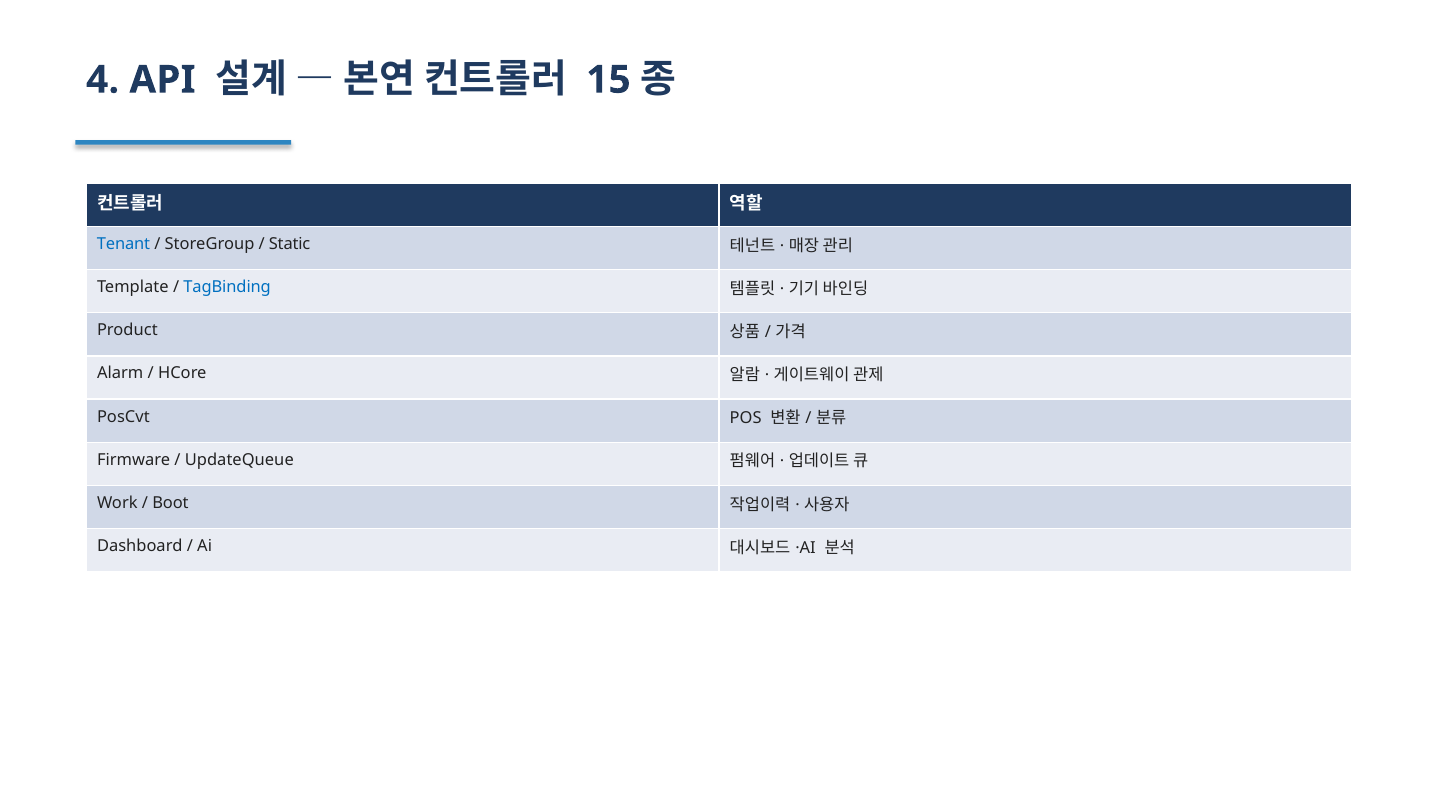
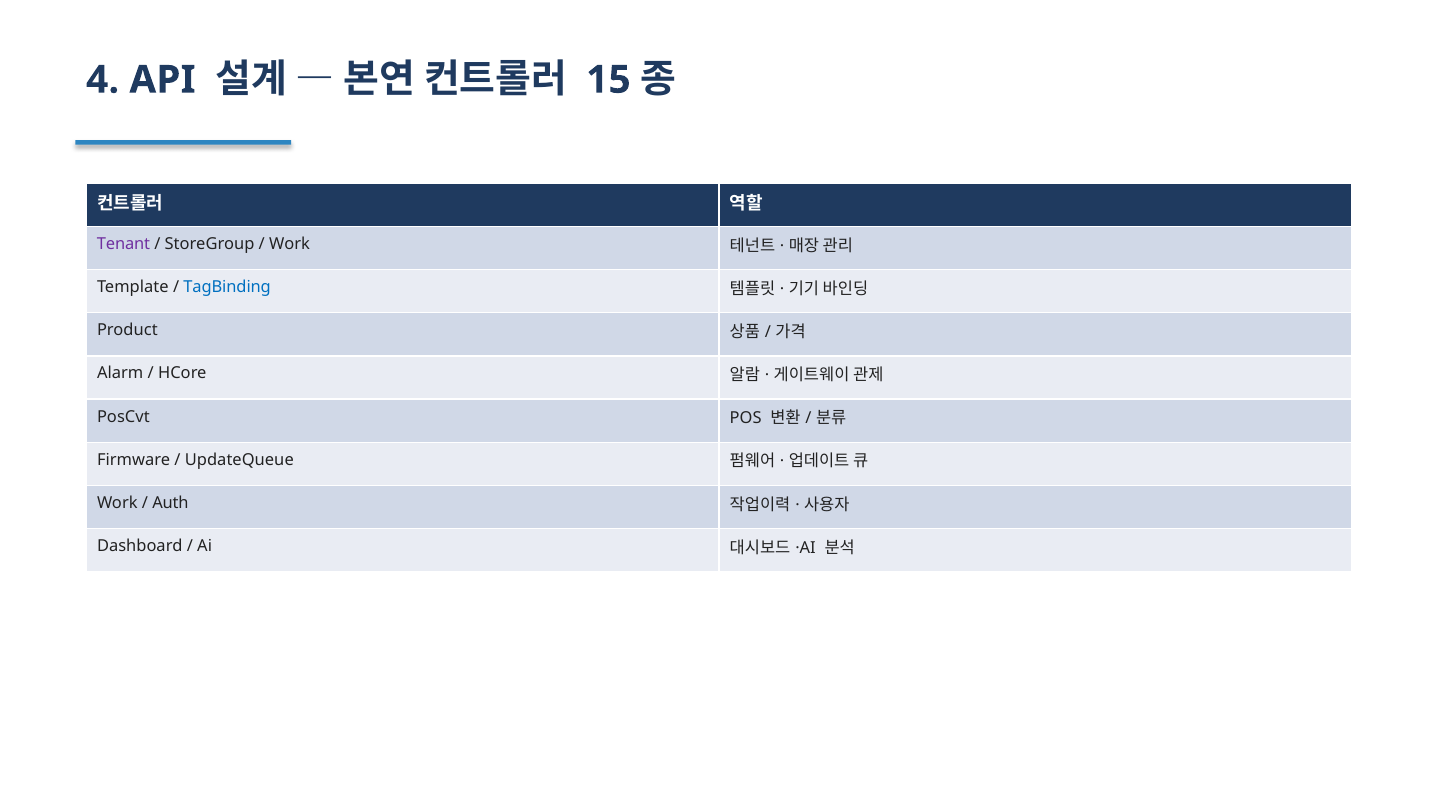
Tenant colour: blue -> purple
Static at (290, 244): Static -> Work
Boot: Boot -> Auth
